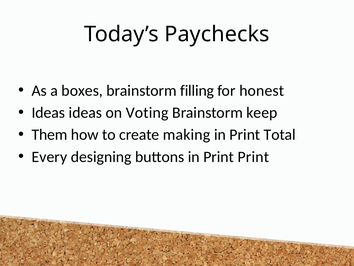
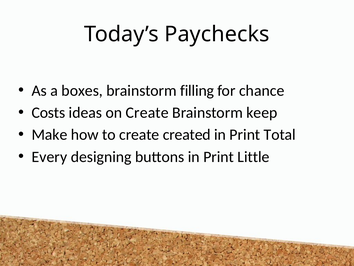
honest: honest -> chance
Ideas at (48, 112): Ideas -> Costs
on Voting: Voting -> Create
Them: Them -> Make
making: making -> created
Print Print: Print -> Little
